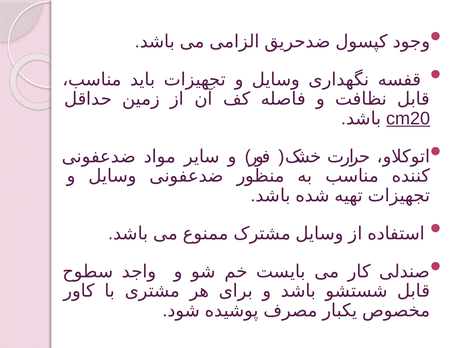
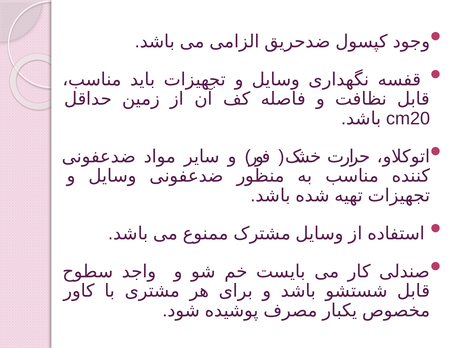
cm20 underline: present -> none
